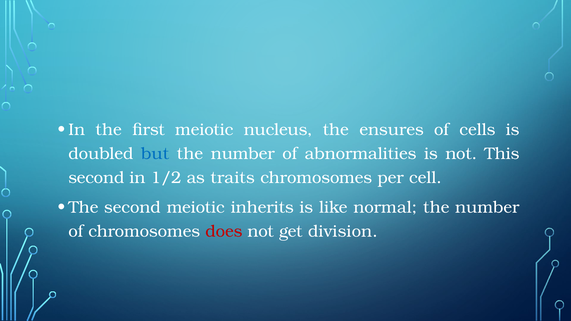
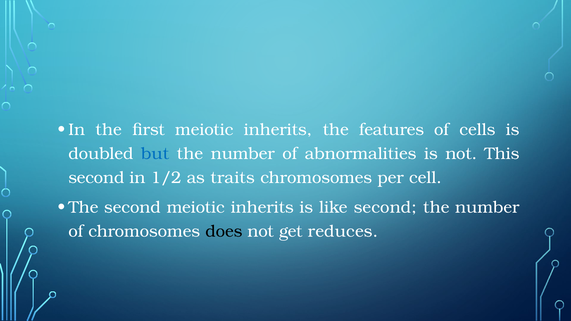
first meiotic nucleus: nucleus -> inherits
ensures: ensures -> features
like normal: normal -> second
does colour: red -> black
division: division -> reduces
